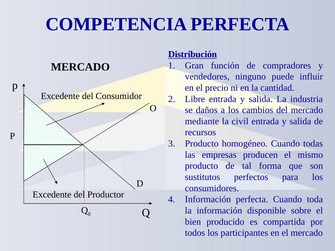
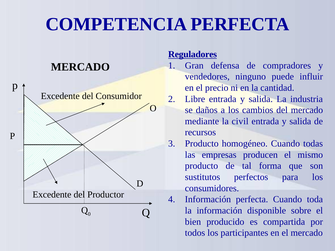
Distribución: Distribución -> Reguladores
función: función -> defensa
